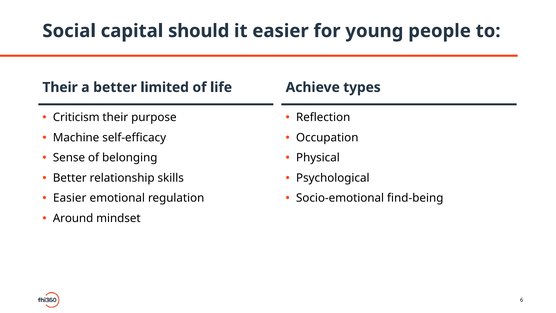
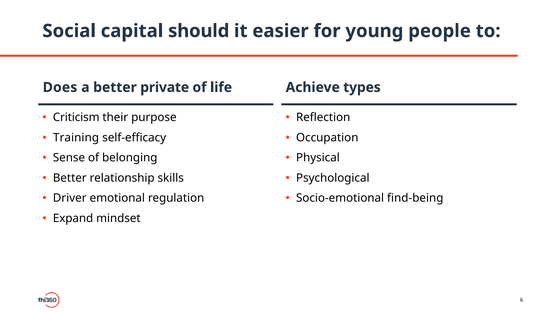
Their at (60, 87): Their -> Does
limited: limited -> private
Machine: Machine -> Training
Easier at (70, 198): Easier -> Driver
Around: Around -> Expand
